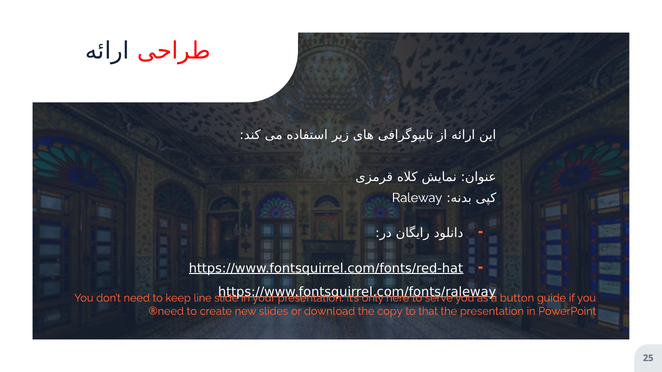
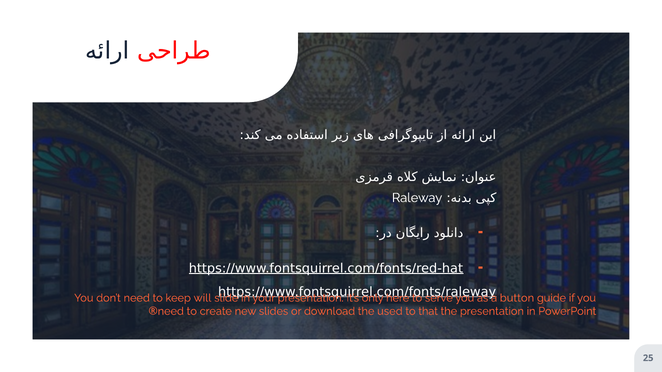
line: line -> will
copy: copy -> used
